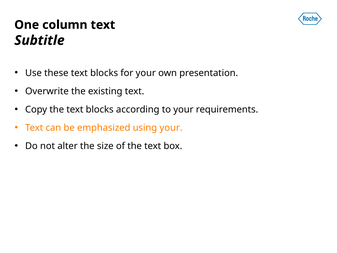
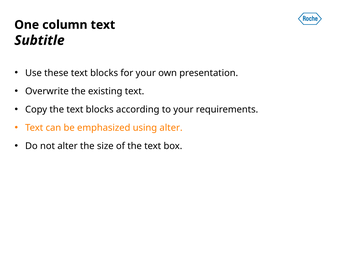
using your: your -> alter
